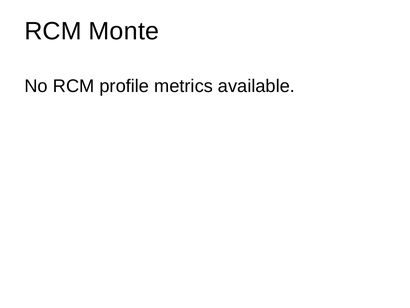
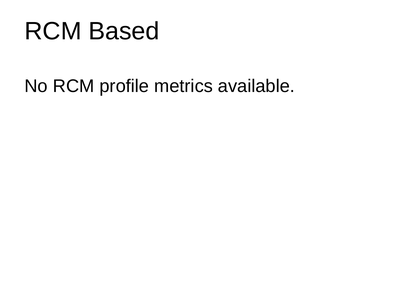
Monte: Monte -> Based
